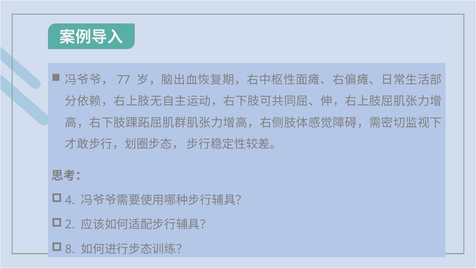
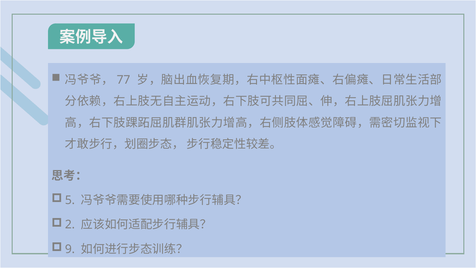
4: 4 -> 5
8: 8 -> 9
